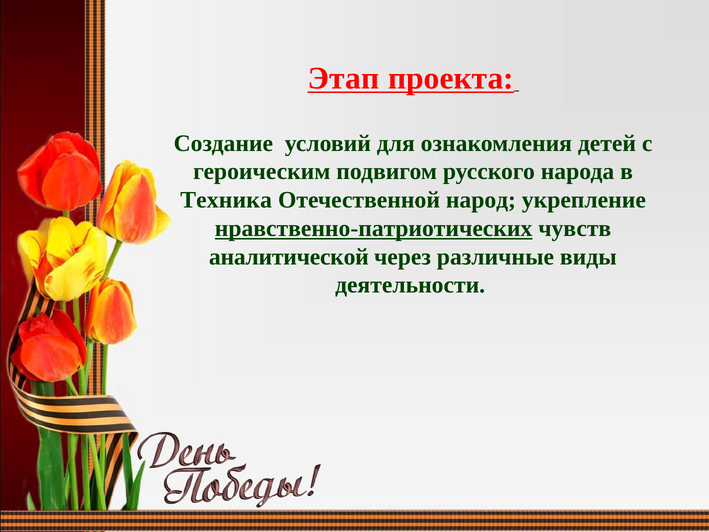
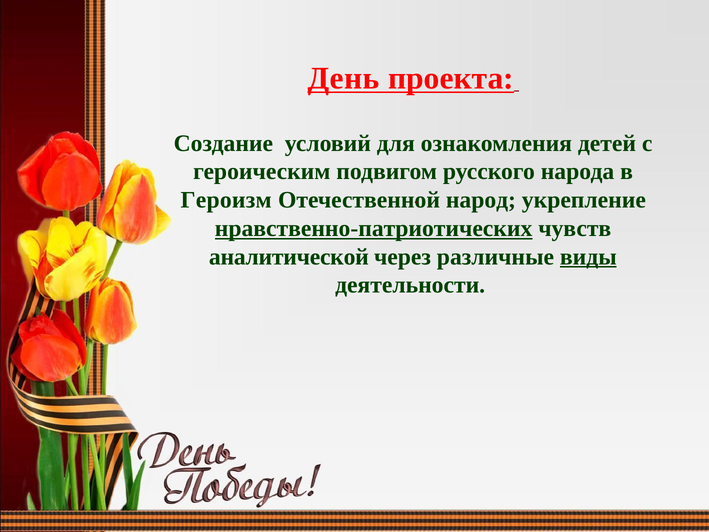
Этап: Этап -> День
Техника: Техника -> Героизм
виды underline: none -> present
